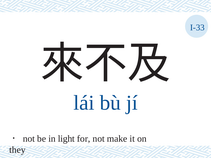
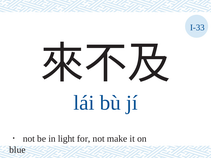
they: they -> blue
